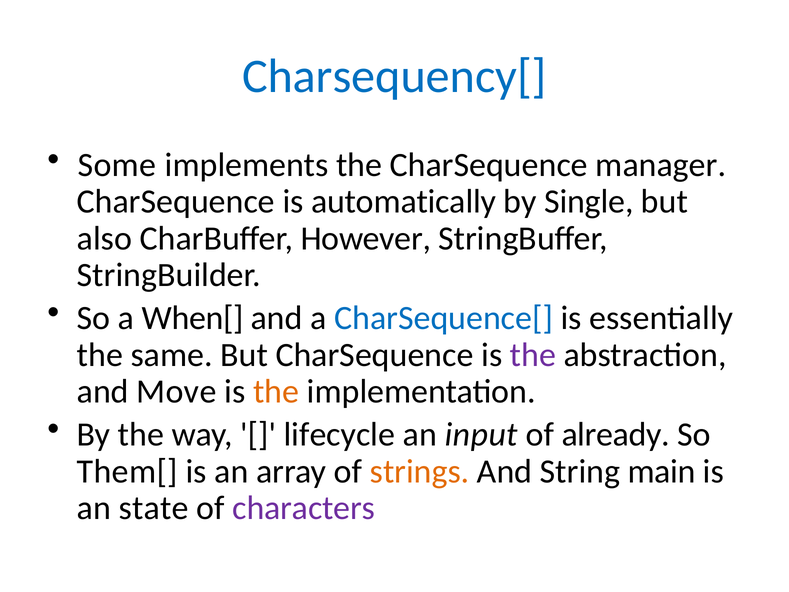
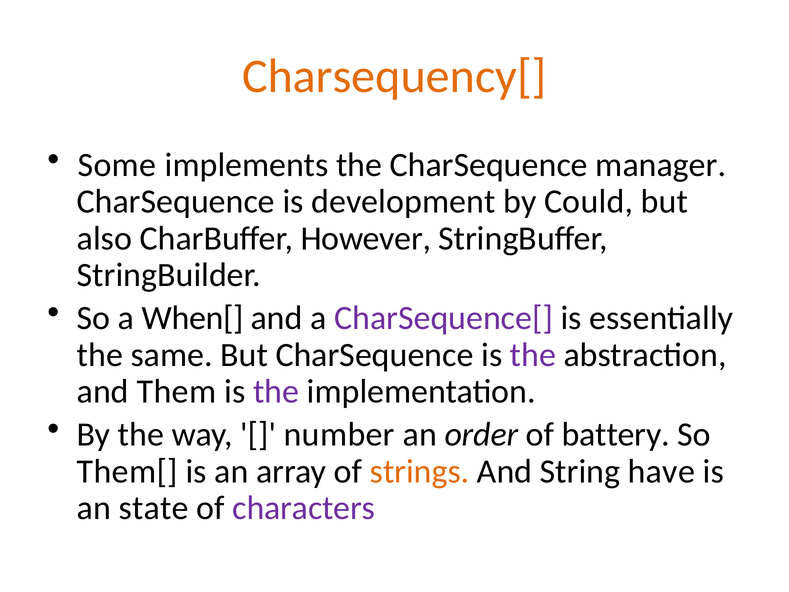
Charsequency[ colour: blue -> orange
automatically: automatically -> development
Single: Single -> Could
CharSequence[ colour: blue -> purple
Move: Move -> Them
the at (276, 391) colour: orange -> purple
lifecycle: lifecycle -> number
input: input -> order
already: already -> battery
main: main -> have
